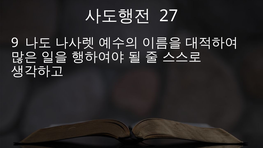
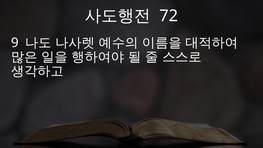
27: 27 -> 72
